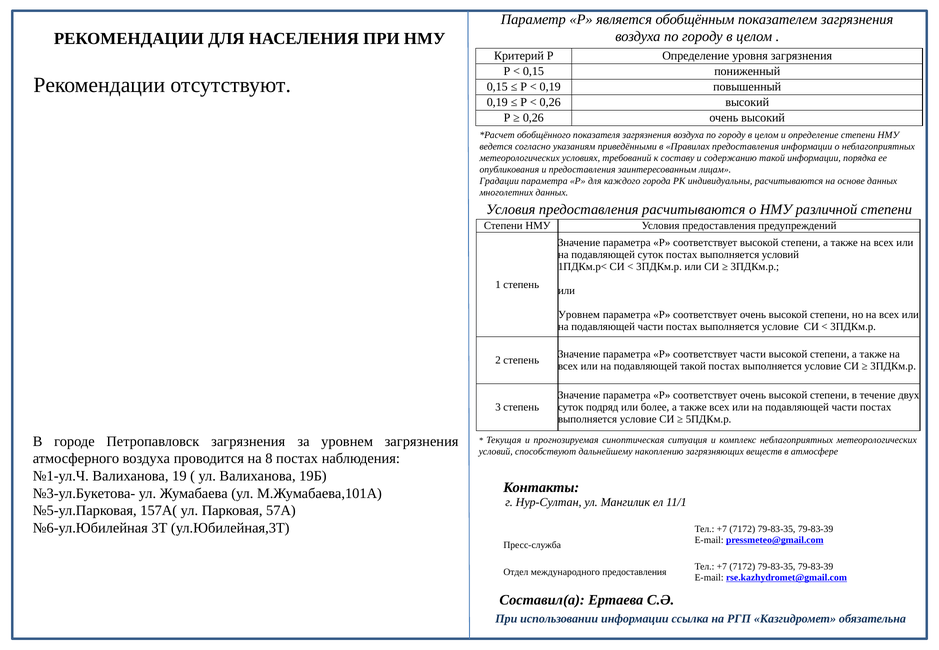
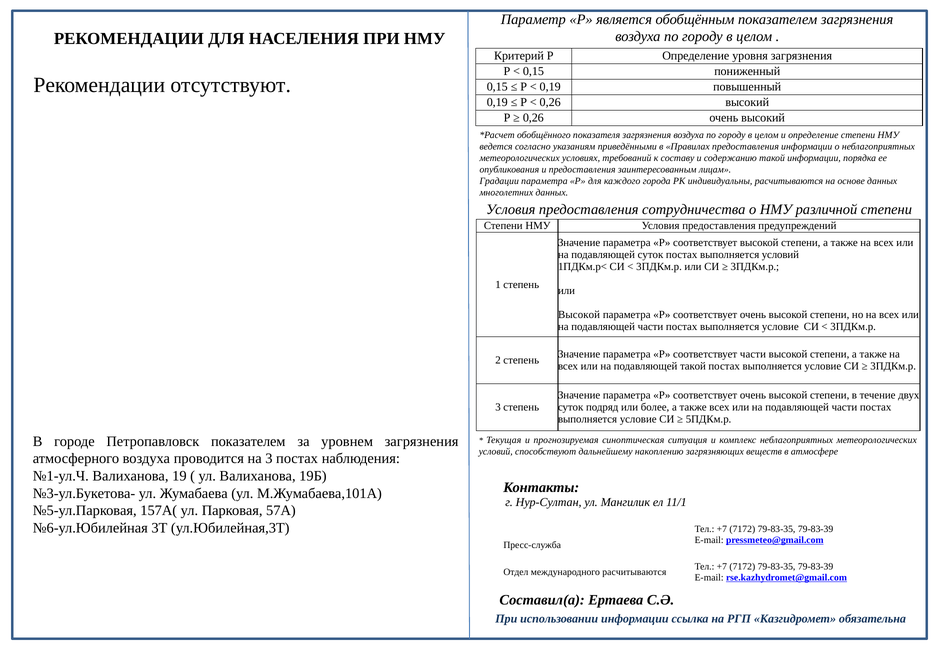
предоставления расчитываются: расчитываются -> сотрудничества
Уровнем at (579, 315): Уровнем -> Высокой
Петропавловск загрязнения: загрязнения -> показателем
на 8: 8 -> 3
международного предоставления: предоставления -> расчитываются
